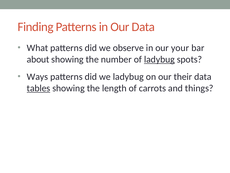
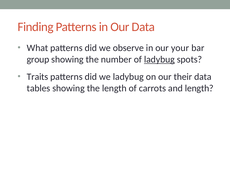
about: about -> group
Ways: Ways -> Traits
tables underline: present -> none
and things: things -> length
